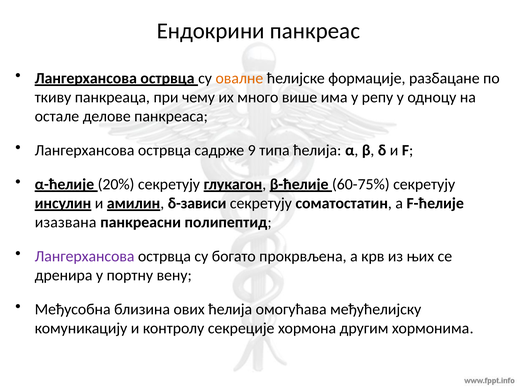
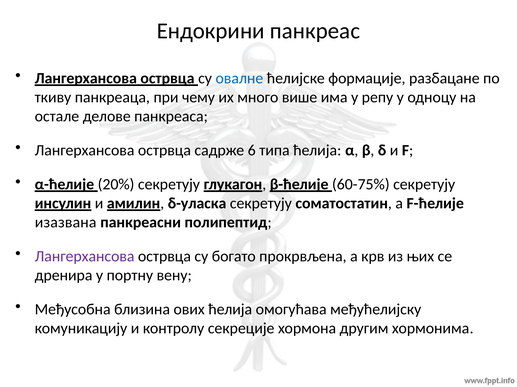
овалне colour: orange -> blue
9: 9 -> 6
δ-зависи: δ-зависи -> δ-уласка
